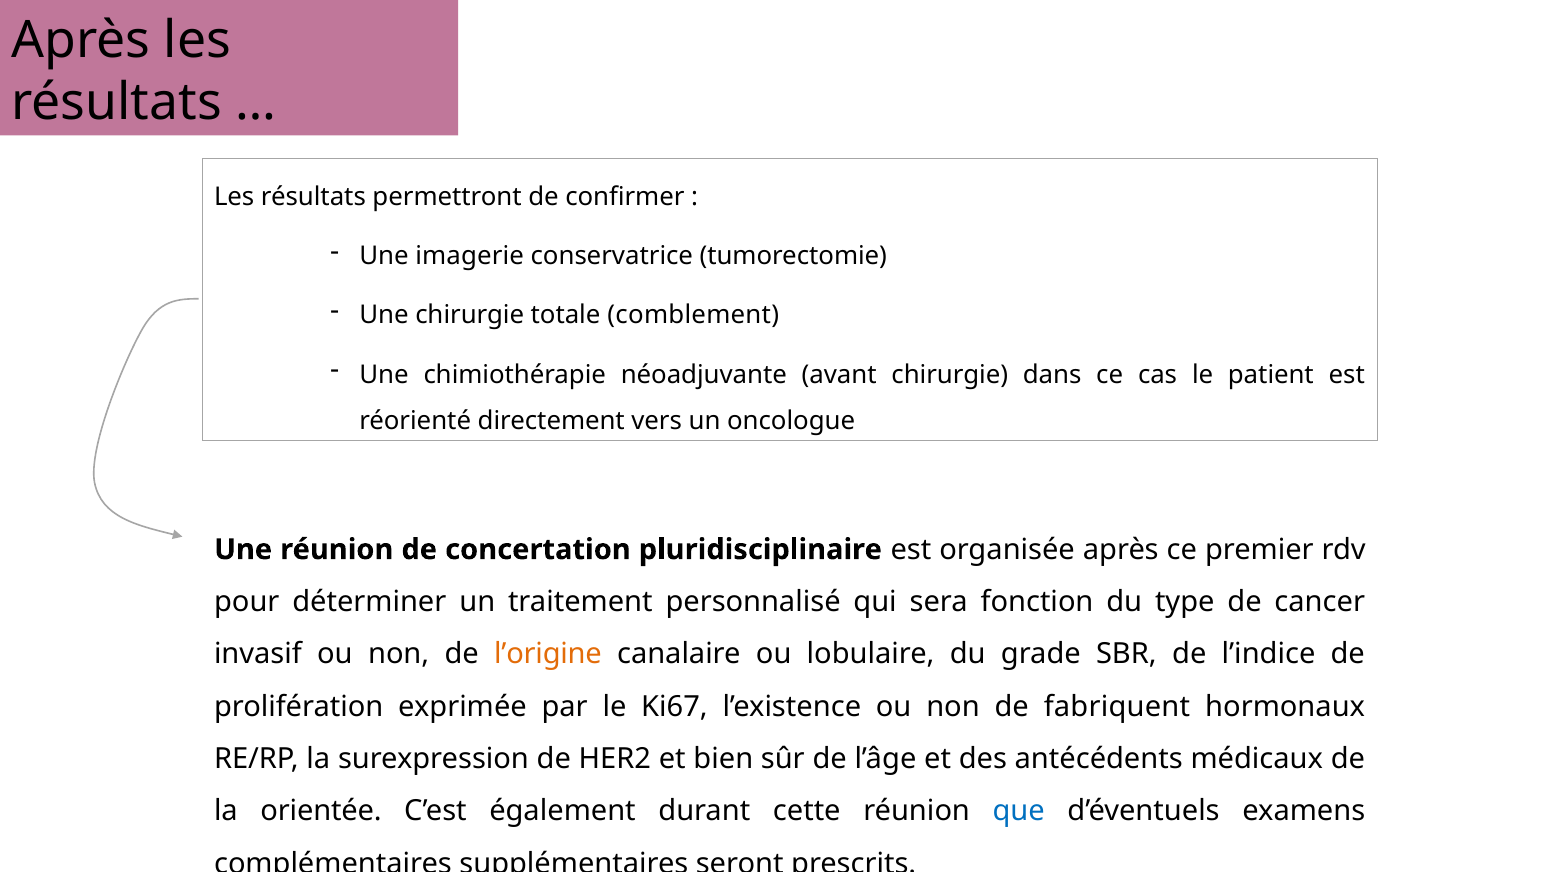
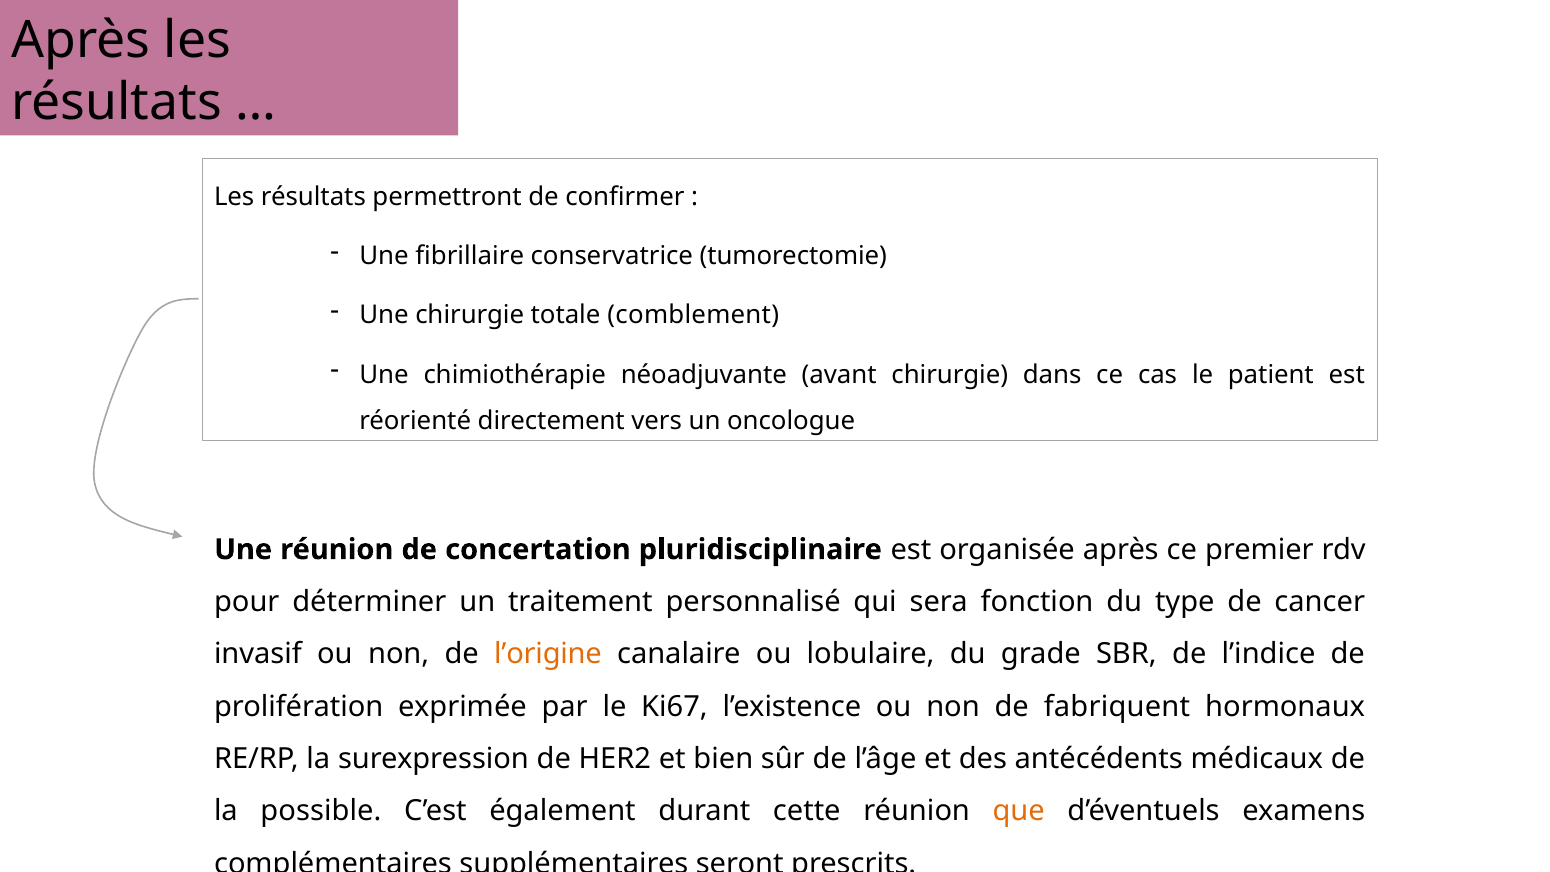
imagerie: imagerie -> fibrillaire
orientée: orientée -> possible
que colour: blue -> orange
